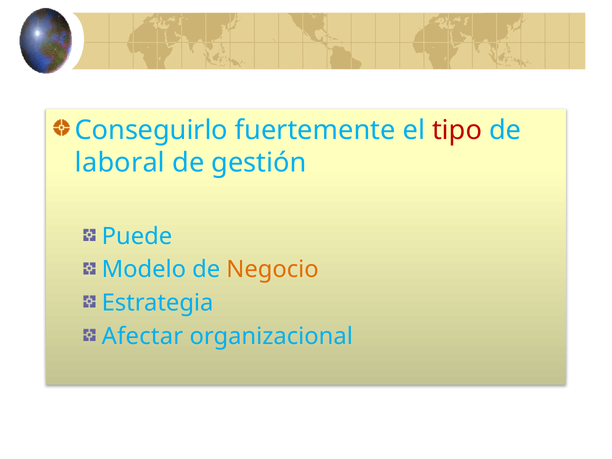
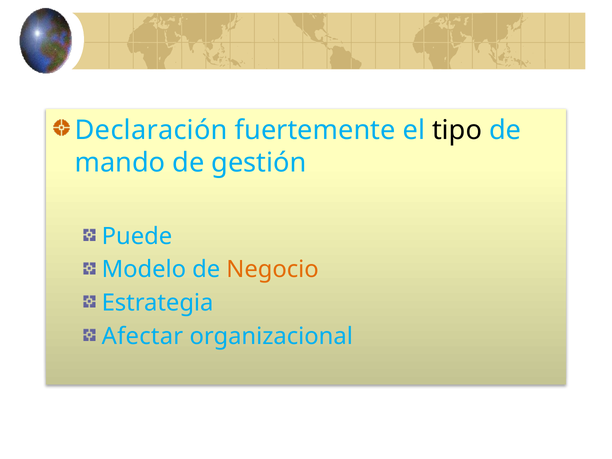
Conseguirlo: Conseguirlo -> Declaración
tipo colour: red -> black
laboral: laboral -> mando
